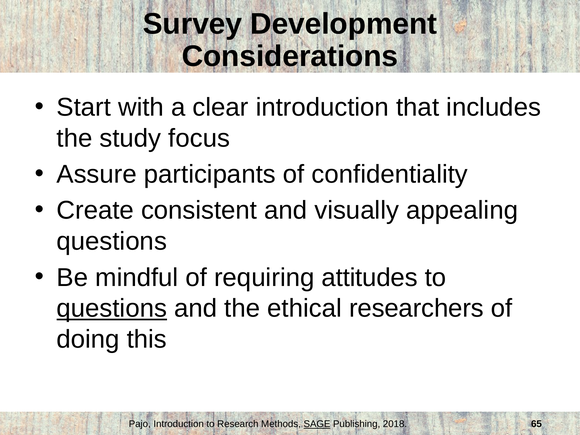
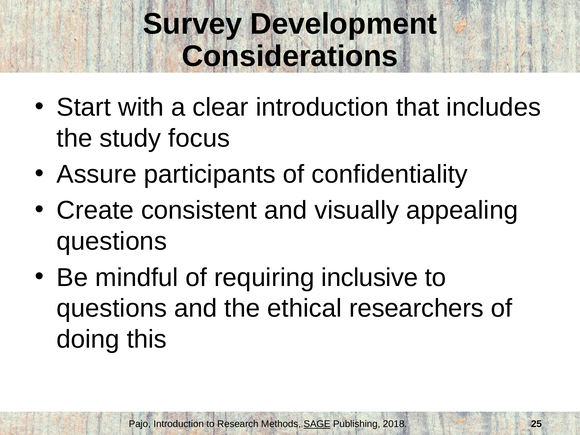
attitudes: attitudes -> inclusive
questions at (112, 308) underline: present -> none
65: 65 -> 25
